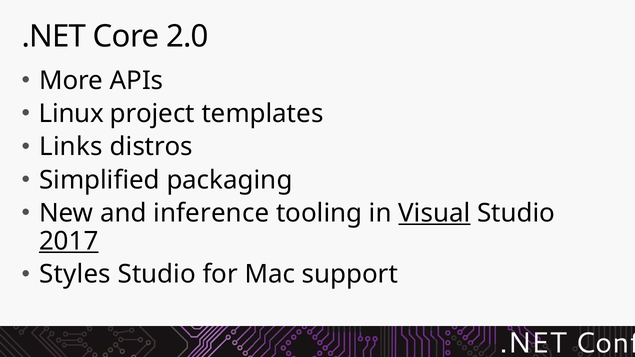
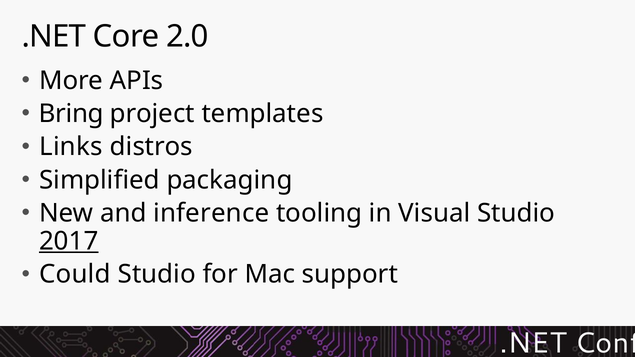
Linux: Linux -> Bring
Visual underline: present -> none
Styles: Styles -> Could
